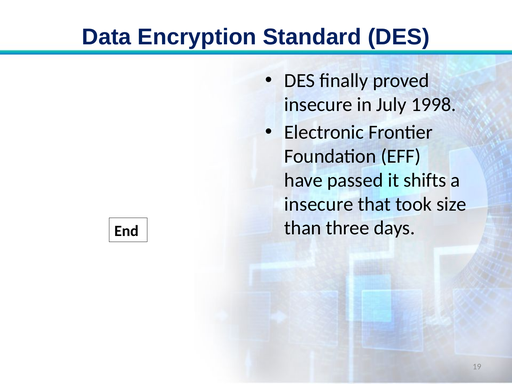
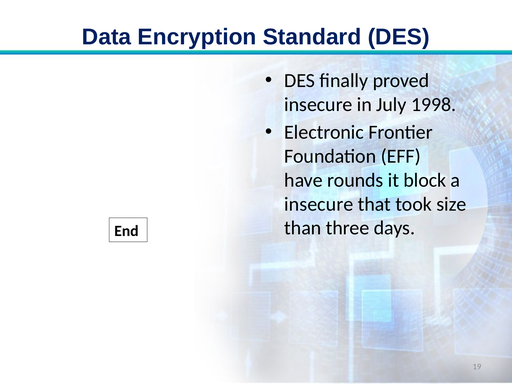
passed: passed -> rounds
shifts: shifts -> block
